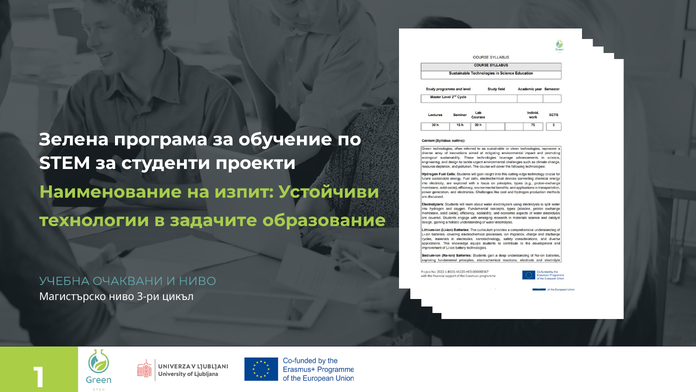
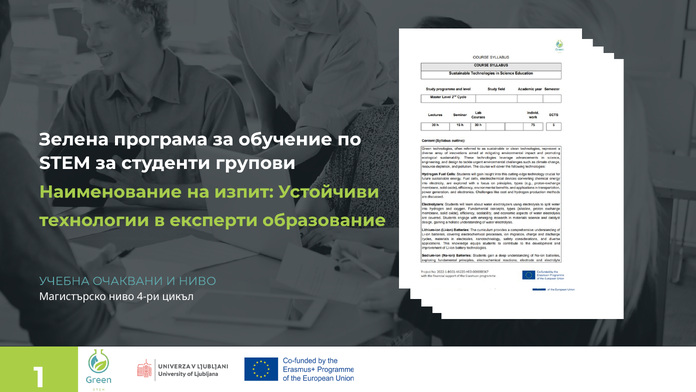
проекти: проекти -> групови
задачите: задачите -> експерти
3-ри: 3-ри -> 4-ри
